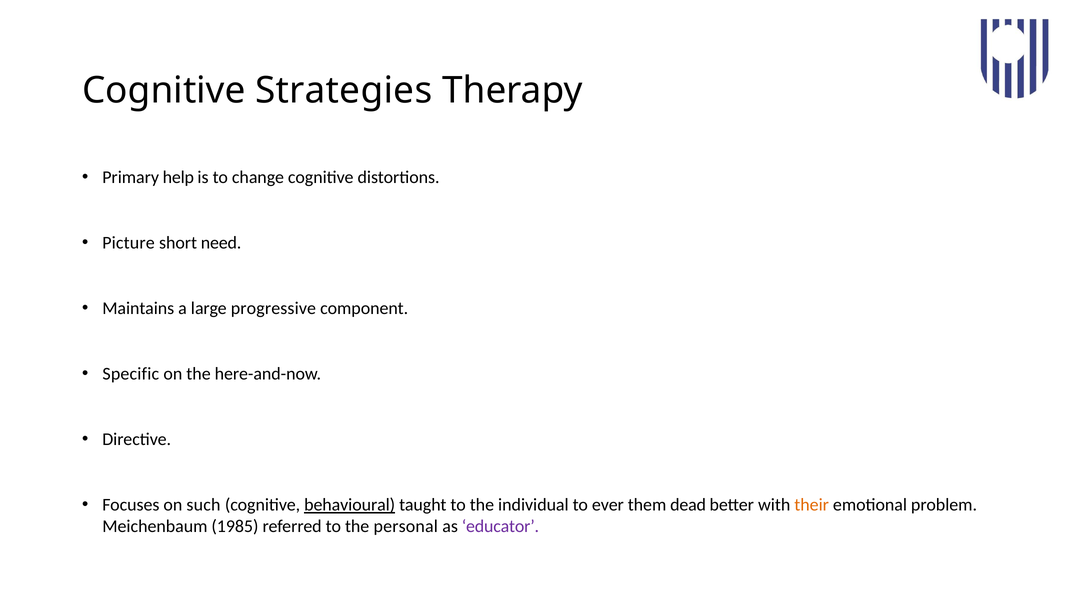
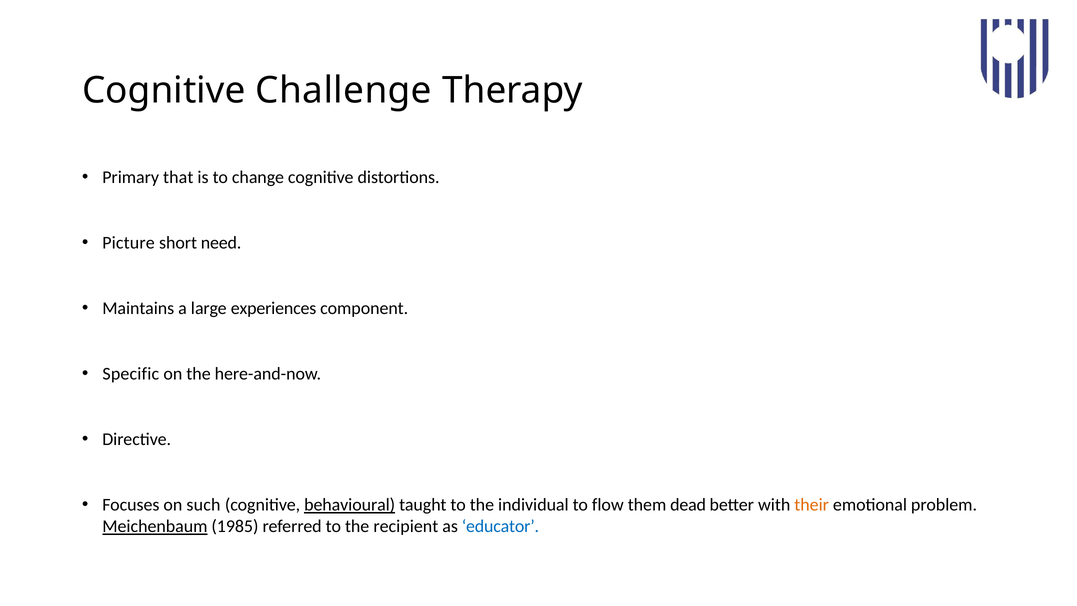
Strategies: Strategies -> Challenge
help: help -> that
progressive: progressive -> experiences
ever: ever -> flow
Meichenbaum underline: none -> present
personal: personal -> recipient
educator colour: purple -> blue
